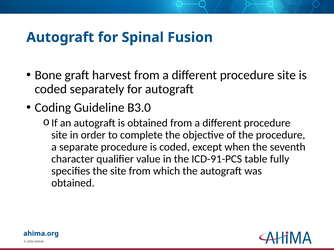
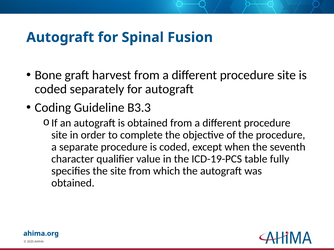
B3.0: B3.0 -> B3.3
ICD-91-PCS: ICD-91-PCS -> ICD-19-PCS
